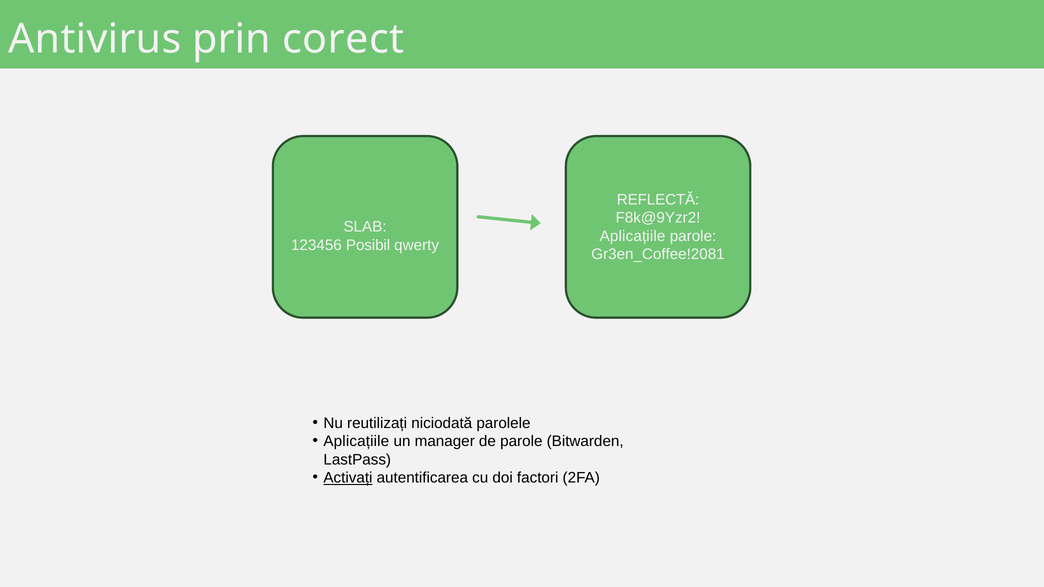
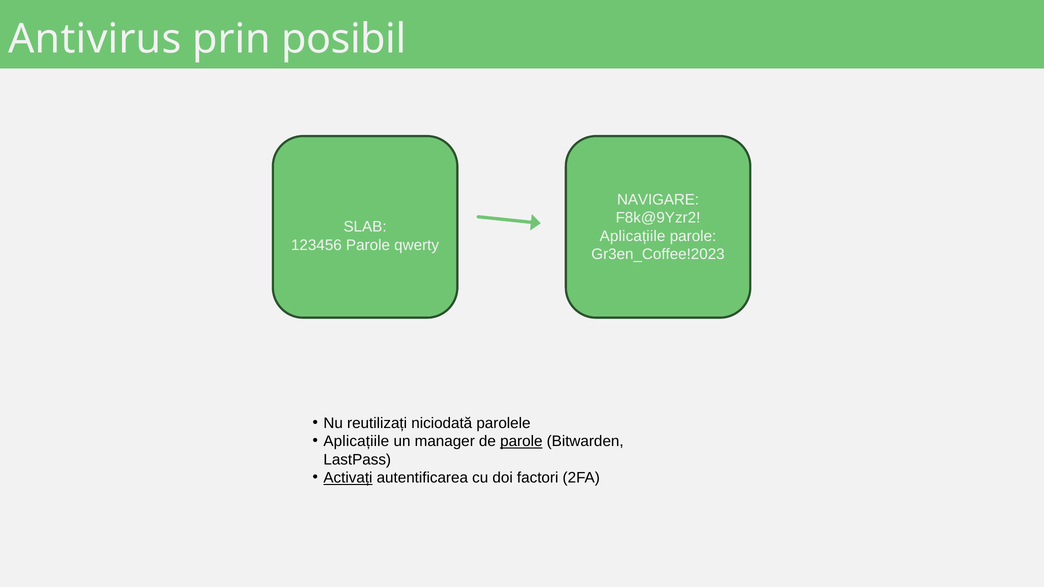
corect: corect -> posibil
REFLECTĂ: REFLECTĂ -> NAVIGARE
123456 Posibil: Posibil -> Parole
Gr3en_Coffee!2081: Gr3en_Coffee!2081 -> Gr3en_Coffee!2023
parole at (521, 441) underline: none -> present
